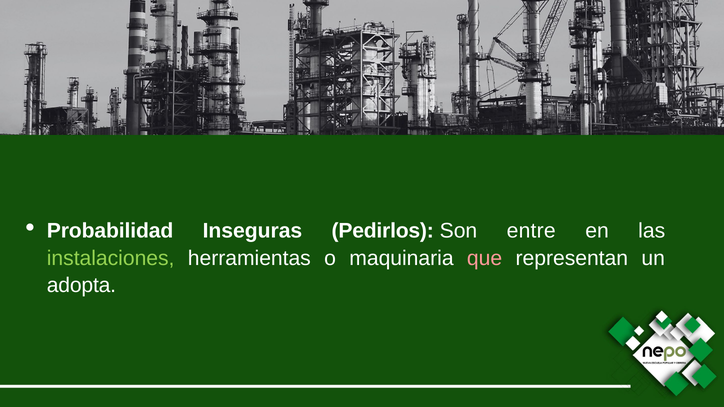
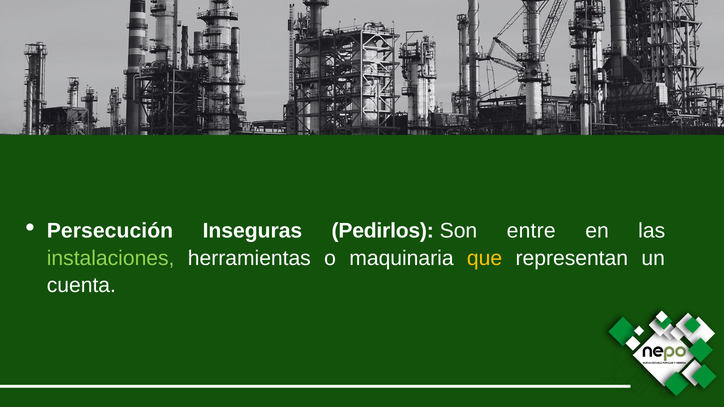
Probabilidad: Probabilidad -> Persecución
que colour: pink -> yellow
adopta: adopta -> cuenta
